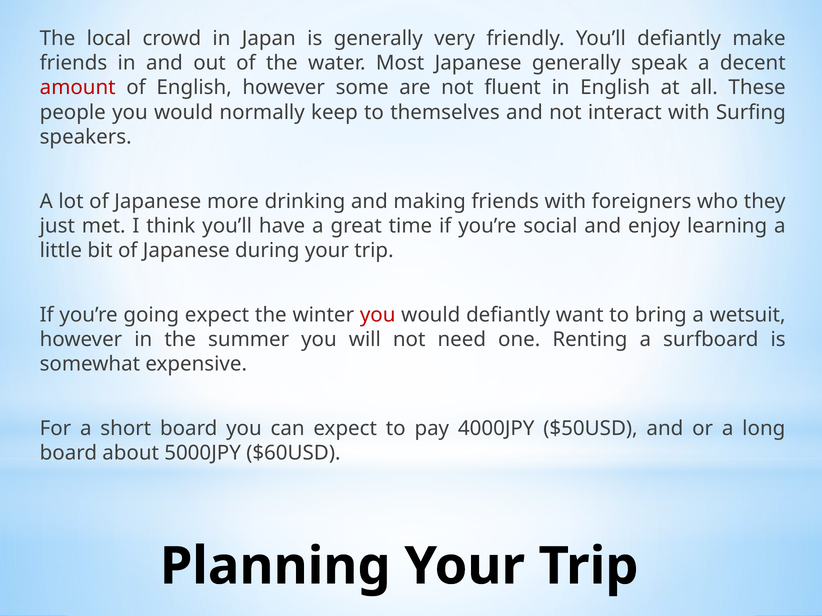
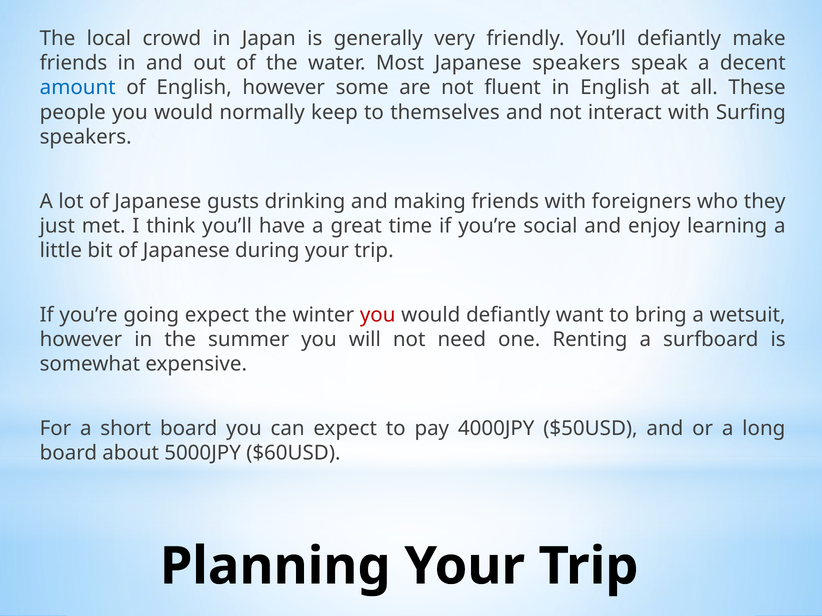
Japanese generally: generally -> speakers
amount colour: red -> blue
more: more -> gusts
